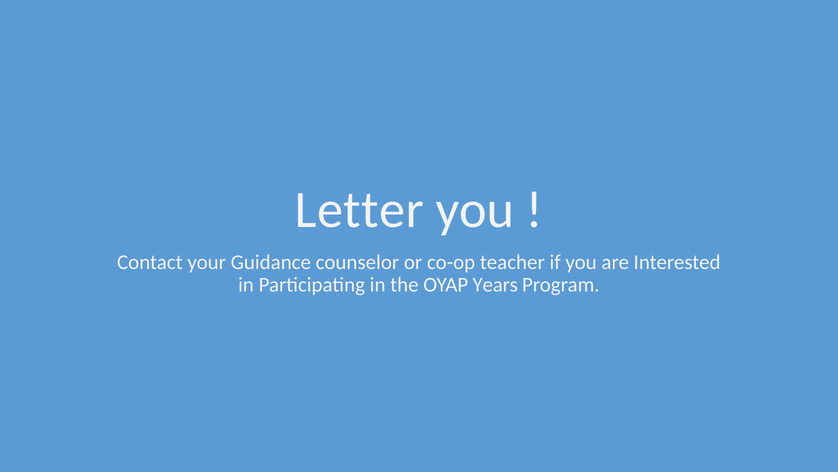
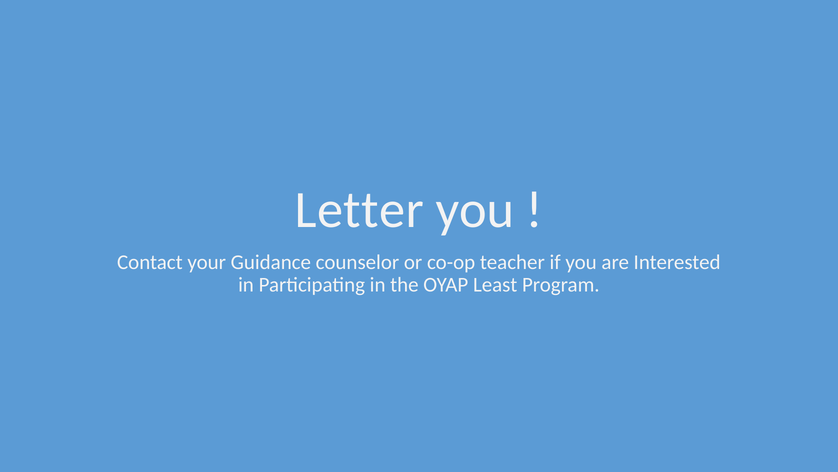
Years: Years -> Least
